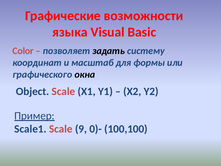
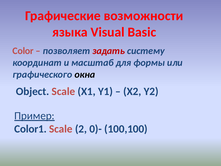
задать colour: black -> red
Scale1: Scale1 -> Color1
9: 9 -> 2
